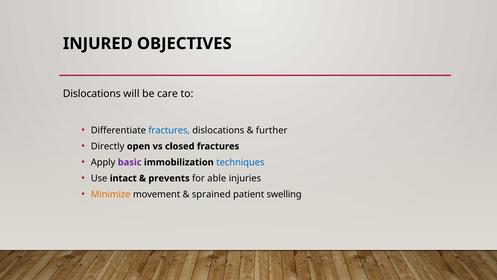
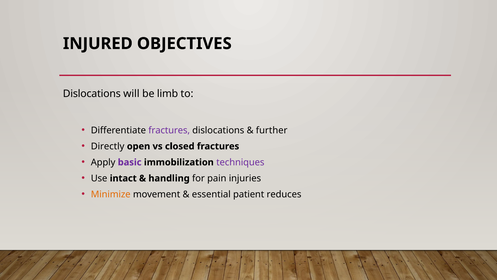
care: care -> limb
fractures at (169, 130) colour: blue -> purple
techniques colour: blue -> purple
prevents: prevents -> handling
able: able -> pain
sprained: sprained -> essential
swelling: swelling -> reduces
